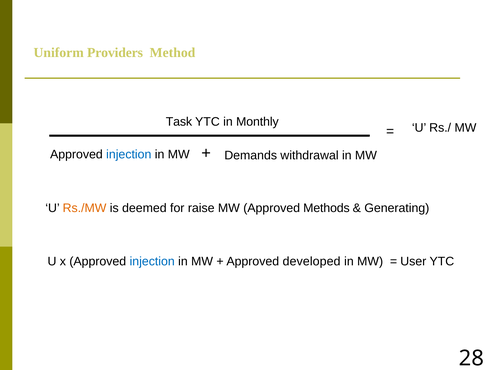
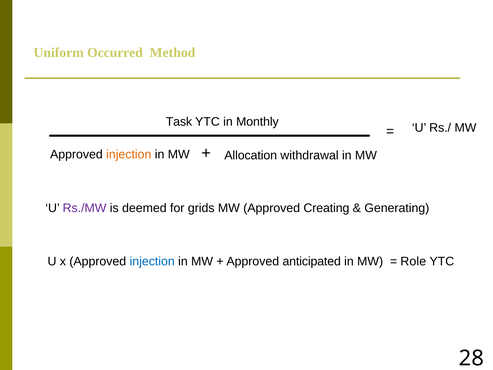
Providers: Providers -> Occurred
injection at (129, 154) colour: blue -> orange
Demands: Demands -> Allocation
Rs./MW colour: orange -> purple
raise: raise -> grids
Methods: Methods -> Creating
developed: developed -> anticipated
User: User -> Role
